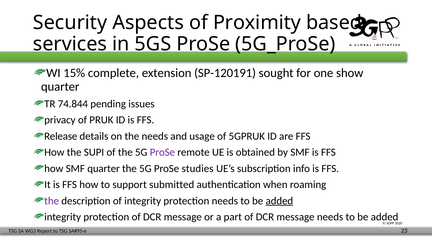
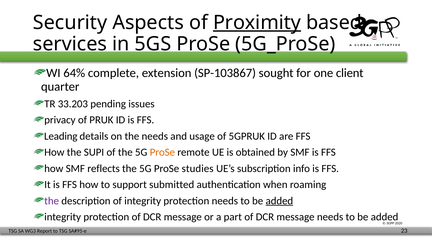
Proximity underline: none -> present
15%: 15% -> 64%
SP-120191: SP-120191 -> SP-103867
show: show -> client
74.844: 74.844 -> 33.203
Release: Release -> Leading
ProSe at (162, 152) colour: purple -> orange
SMF quarter: quarter -> reflects
